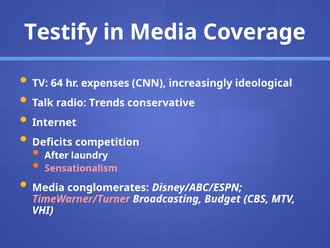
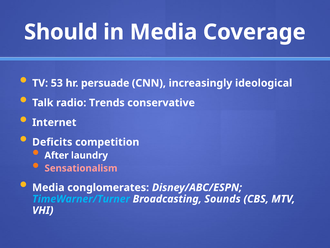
Testify: Testify -> Should
64: 64 -> 53
expenses: expenses -> persuade
TimeWarner/Turner colour: pink -> light blue
Budget: Budget -> Sounds
